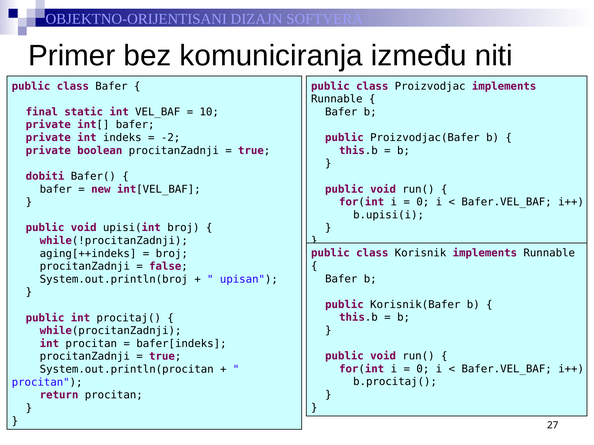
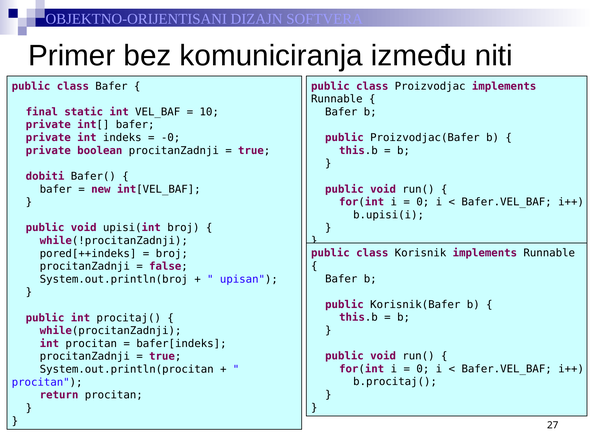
-2: -2 -> -0
aging[++indeks: aging[++indeks -> pored[++indeks
